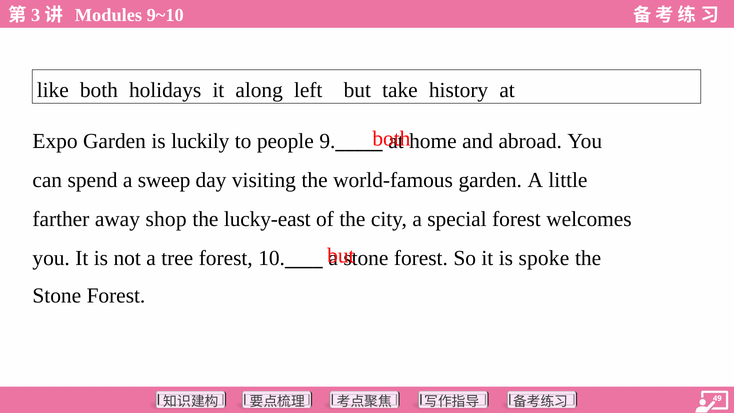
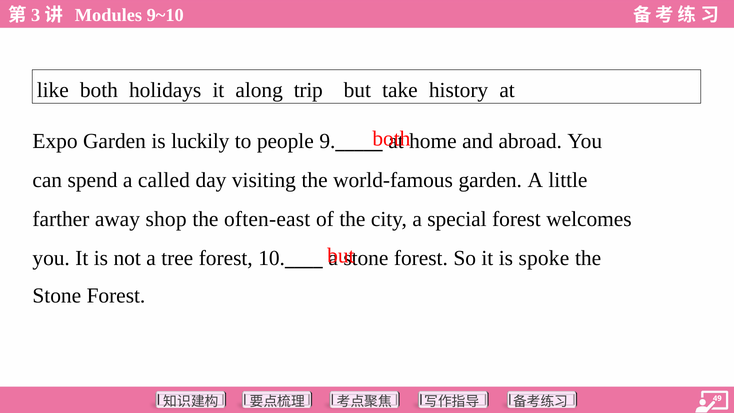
left: left -> trip
sweep: sweep -> called
lucky-east: lucky-east -> often-east
